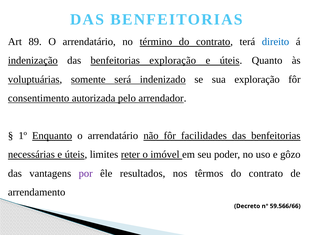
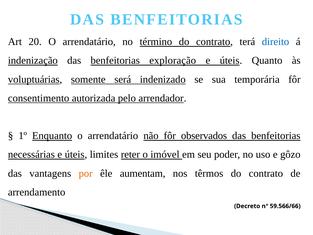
89: 89 -> 20
sua exploração: exploração -> temporária
facilidades: facilidades -> observados
por colour: purple -> orange
resultados: resultados -> aumentam
